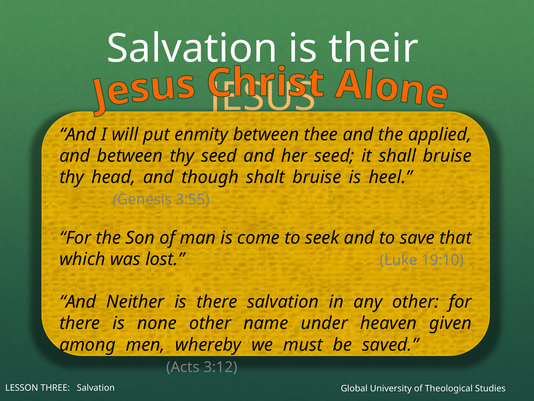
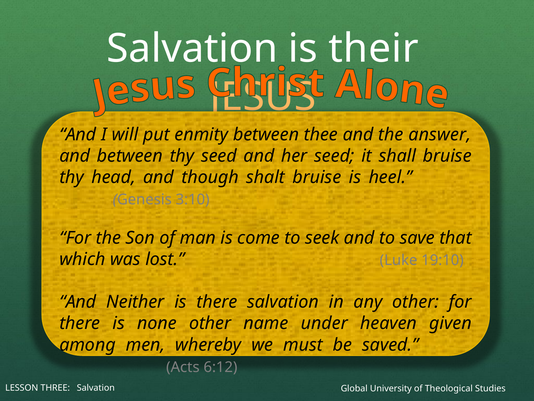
applied: applied -> answer
3:55: 3:55 -> 3:10
3:12: 3:12 -> 6:12
